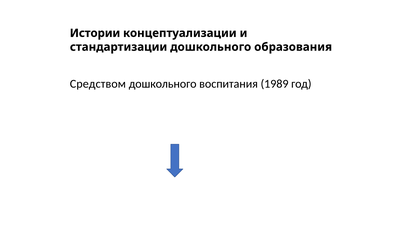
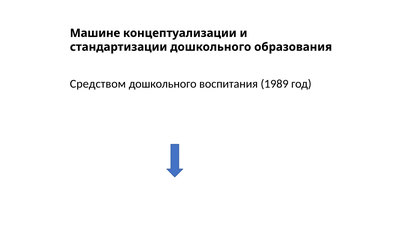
Истории: Истории -> Машине
